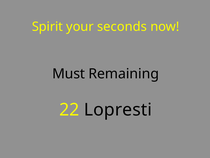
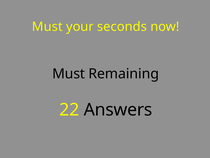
Spirit at (47, 27): Spirit -> Must
Lopresti: Lopresti -> Answers
